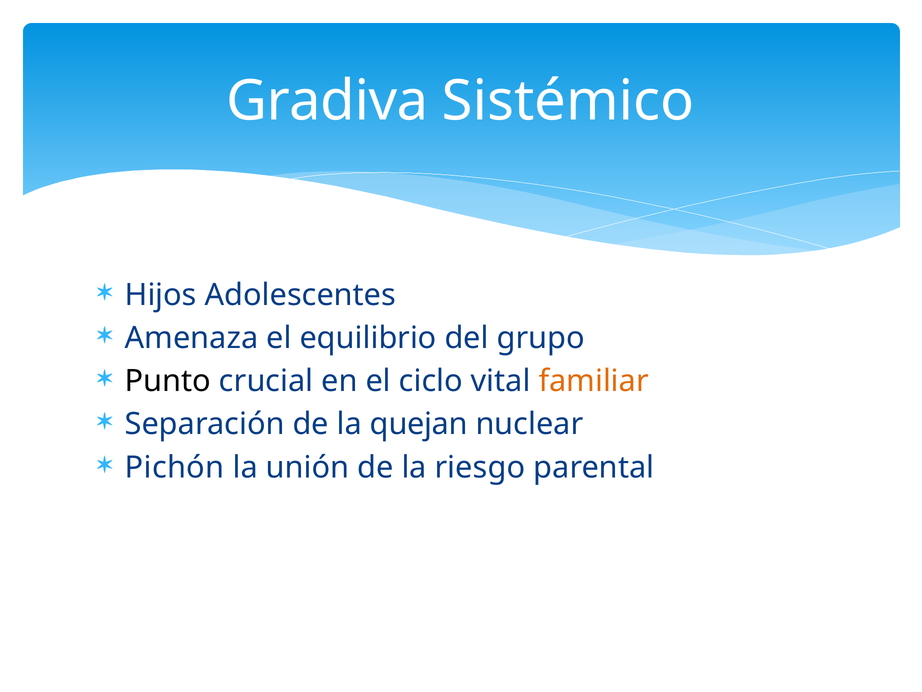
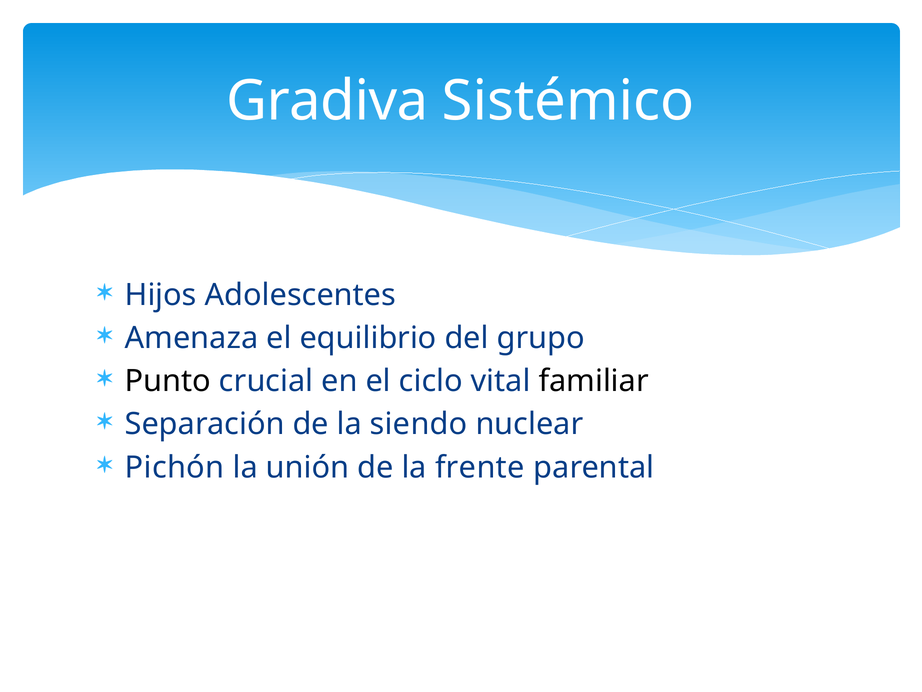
familiar colour: orange -> black
quejan: quejan -> siendo
riesgo: riesgo -> frente
